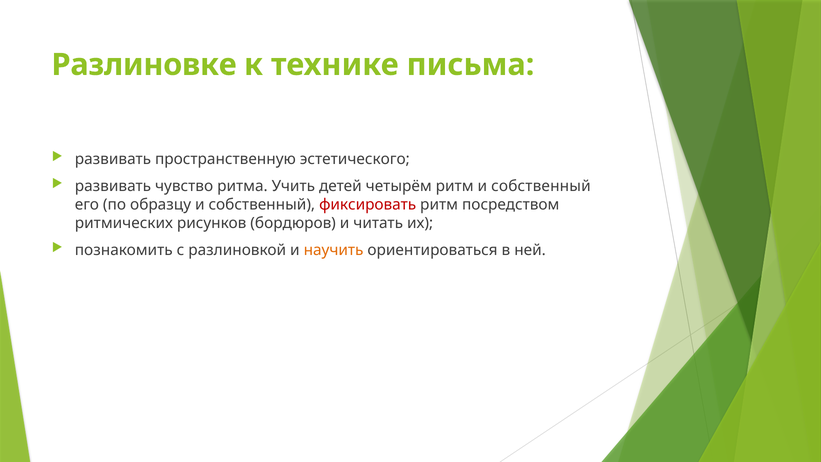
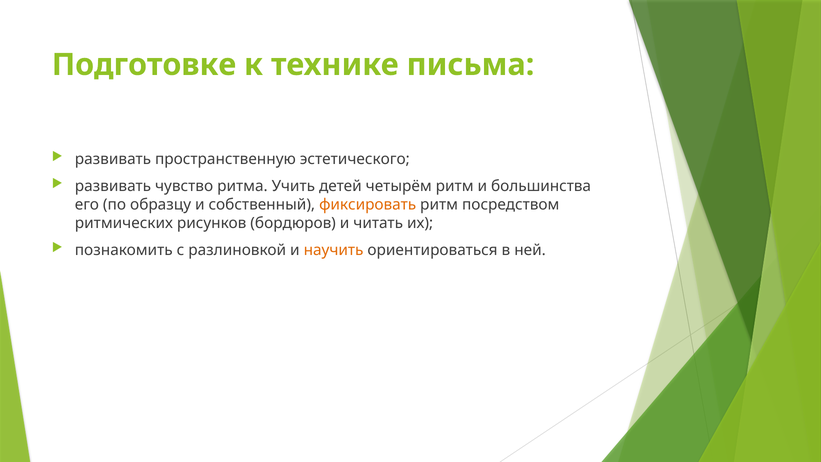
Разлиновке: Разлиновке -> Подготовке
ритм и собственный: собственный -> большинства
фиксировать colour: red -> orange
